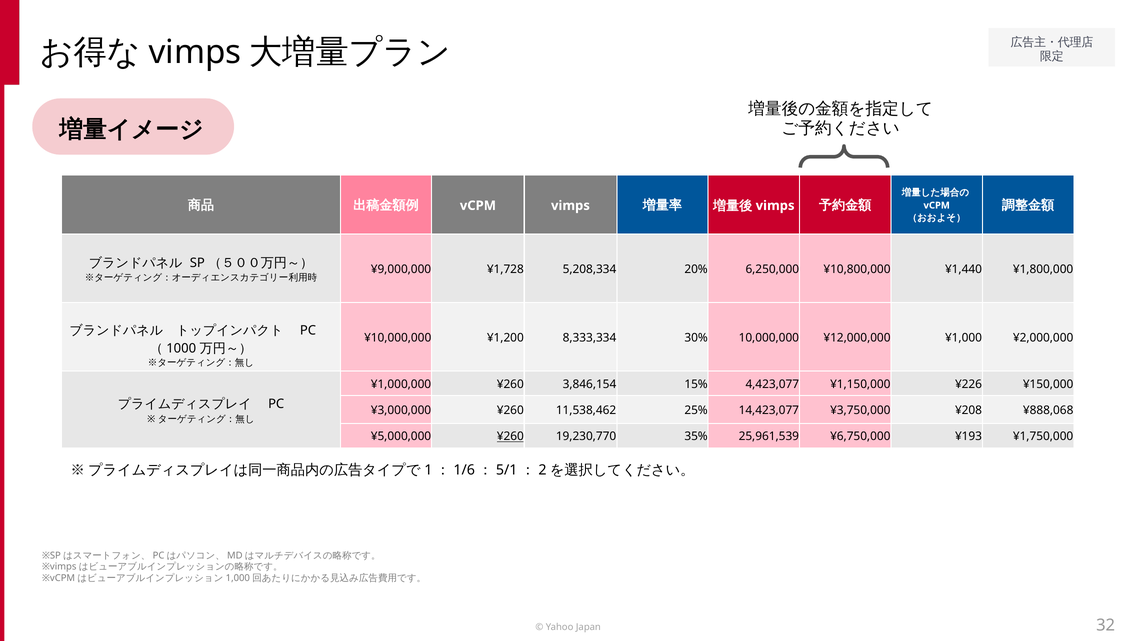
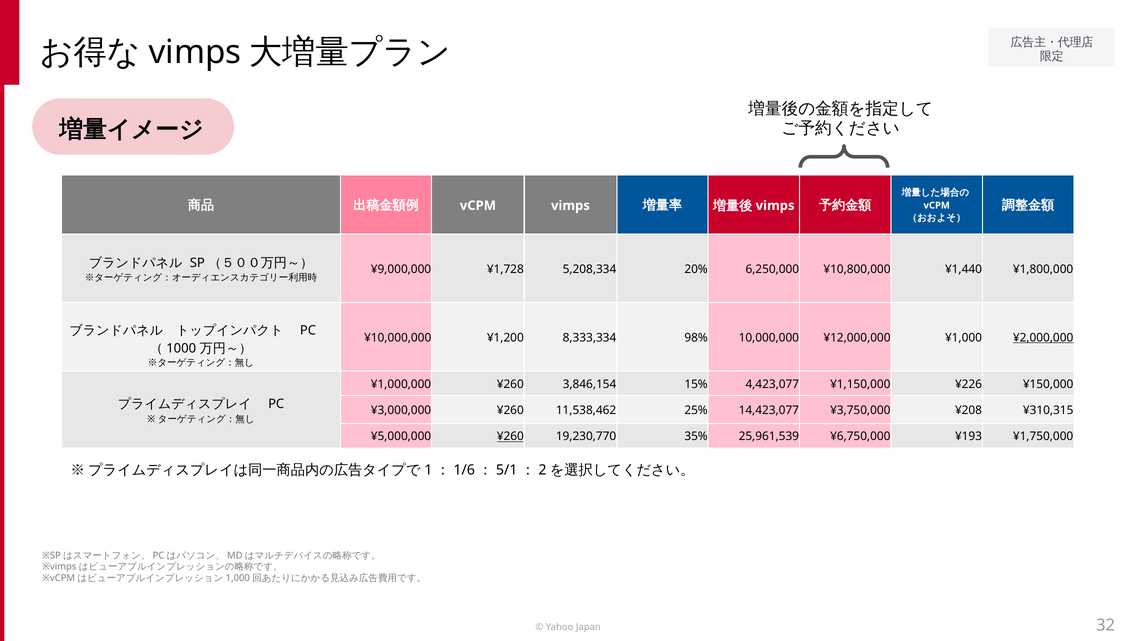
30%: 30% -> 98%
¥2,000,000 underline: none -> present
¥888,068: ¥888,068 -> ¥310,315
